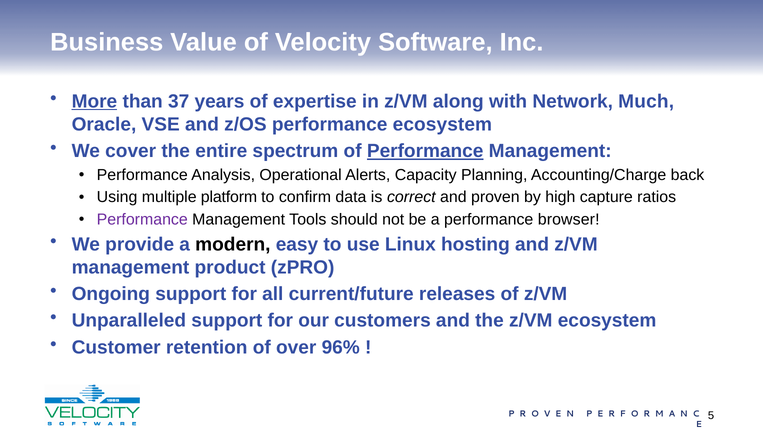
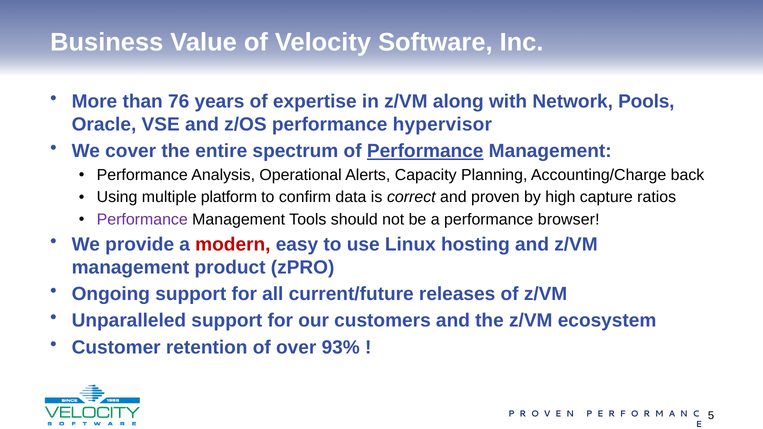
More underline: present -> none
37: 37 -> 76
Much: Much -> Pools
performance ecosystem: ecosystem -> hypervisor
modern colour: black -> red
96%: 96% -> 93%
